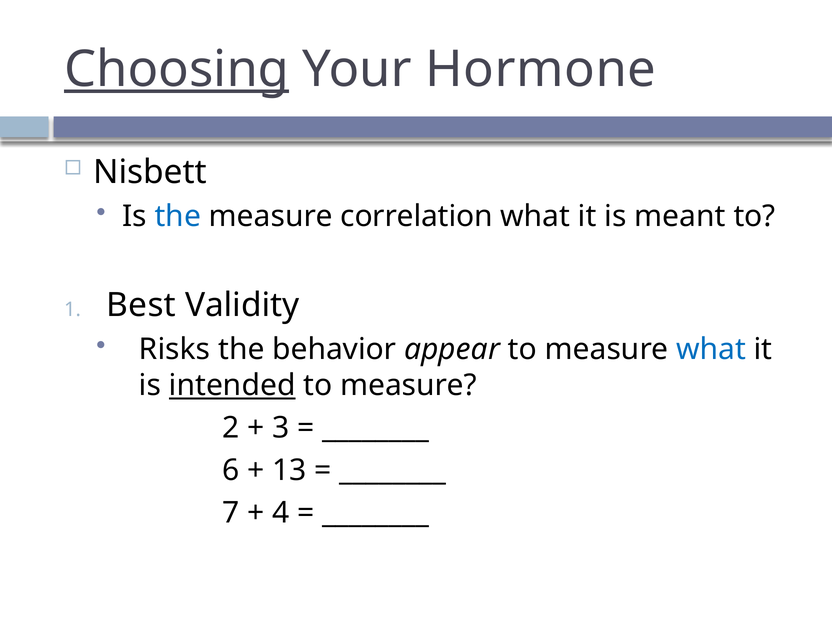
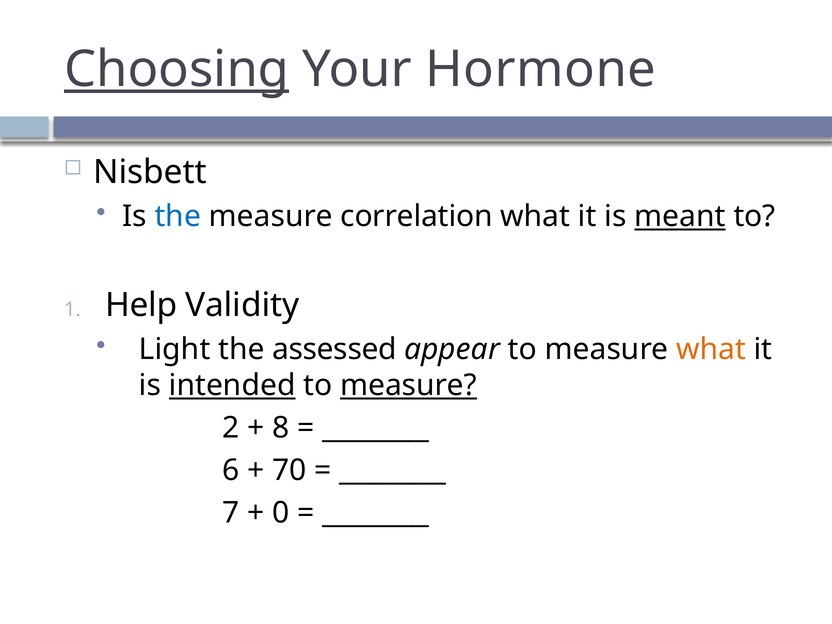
meant underline: none -> present
Best: Best -> Help
Risks: Risks -> Light
behavior: behavior -> assessed
what at (711, 350) colour: blue -> orange
measure at (409, 386) underline: none -> present
3: 3 -> 8
13: 13 -> 70
4: 4 -> 0
